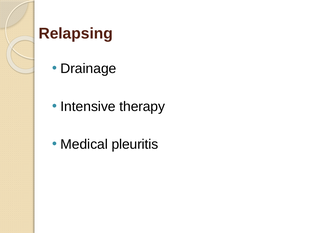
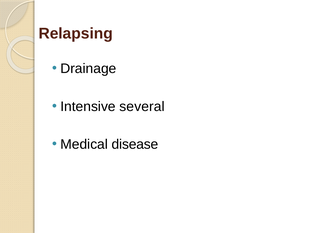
therapy: therapy -> several
pleuritis: pleuritis -> disease
